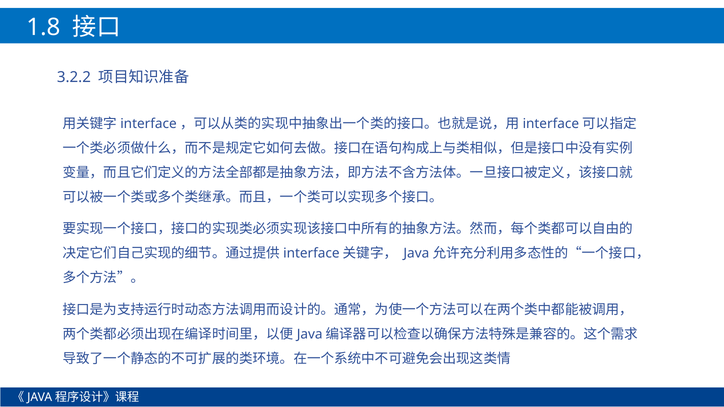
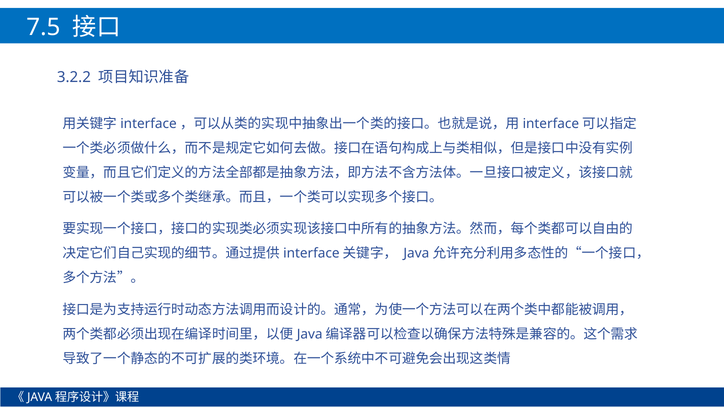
1.8: 1.8 -> 7.5
